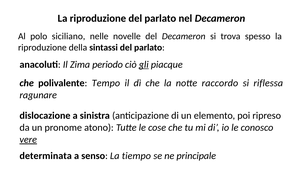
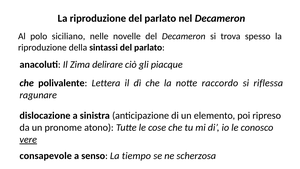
periodo: periodo -> delirare
gli underline: present -> none
Tempo: Tempo -> Lettera
determinata: determinata -> consapevole
principale: principale -> scherzosa
